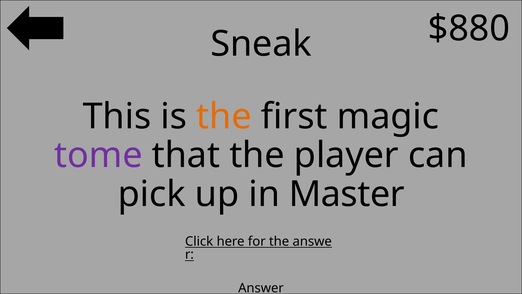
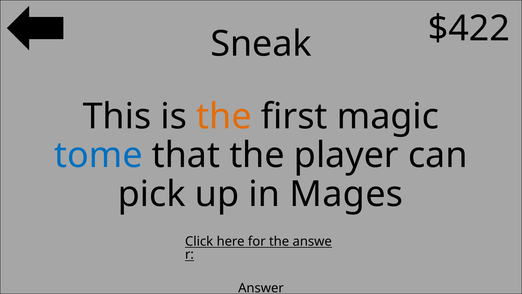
$880: $880 -> $422
tome colour: purple -> blue
Master: Master -> Mages
